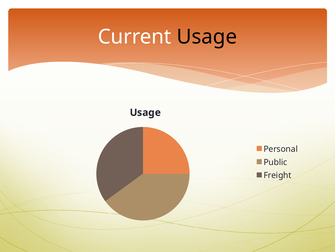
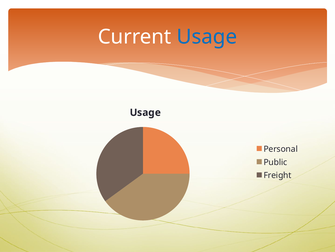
Usage at (207, 37) colour: black -> blue
